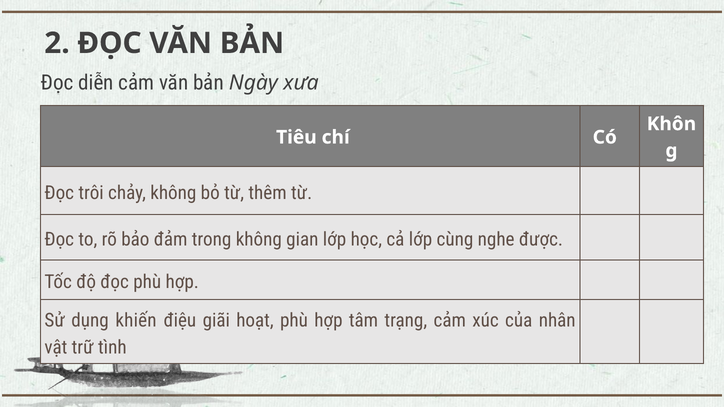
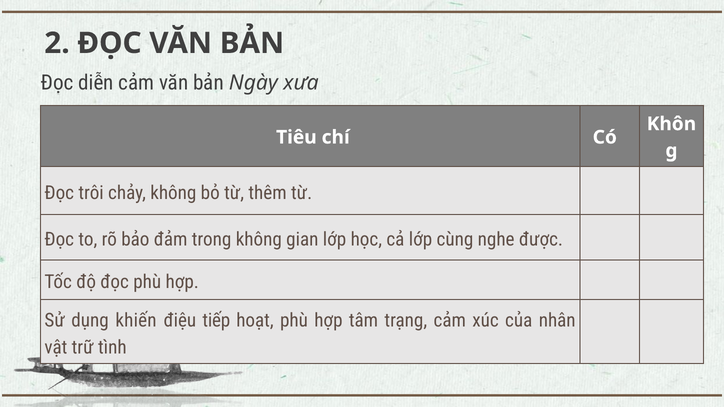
giãi: giãi -> tiếp
